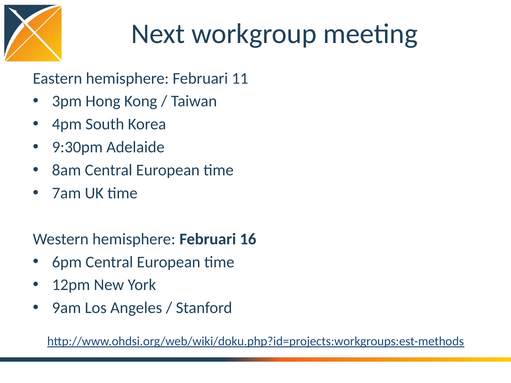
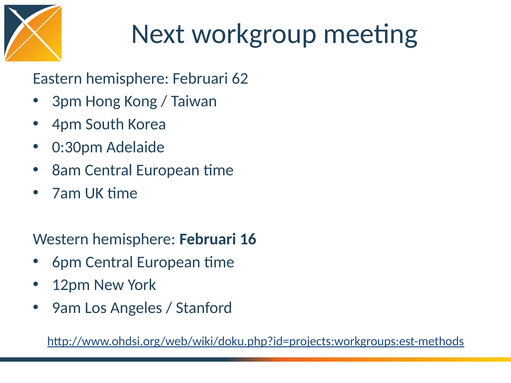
11: 11 -> 62
9:30pm: 9:30pm -> 0:30pm
